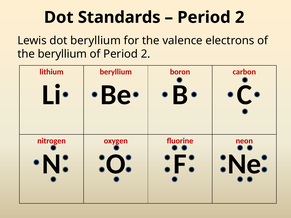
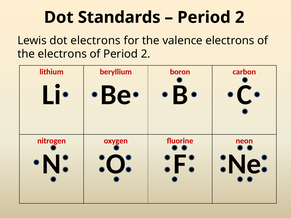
dot beryllium: beryllium -> electrons
the beryllium: beryllium -> electrons
